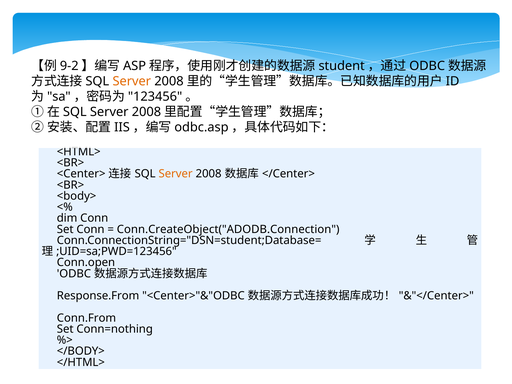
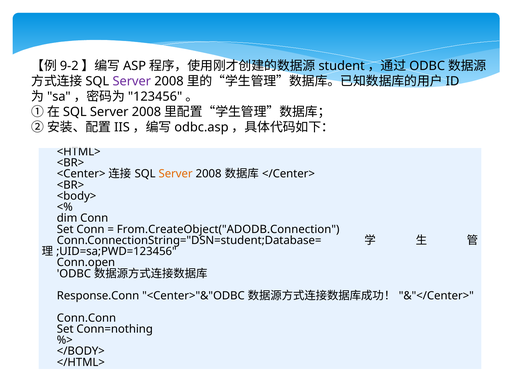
Server at (132, 81) colour: orange -> purple
Conn.CreateObject("ADODB.Connection: Conn.CreateObject("ADODB.Connection -> From.CreateObject("ADODB.Connection
Response.From: Response.From -> Response.Conn
Conn.From: Conn.From -> Conn.Conn
